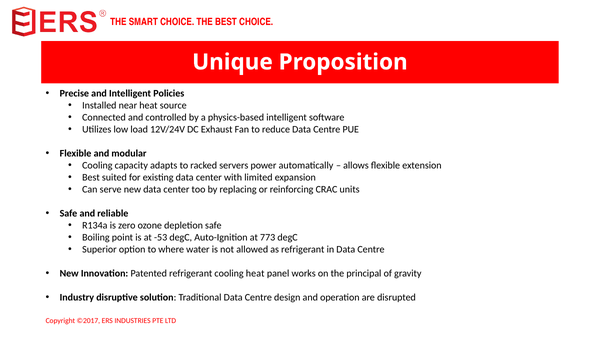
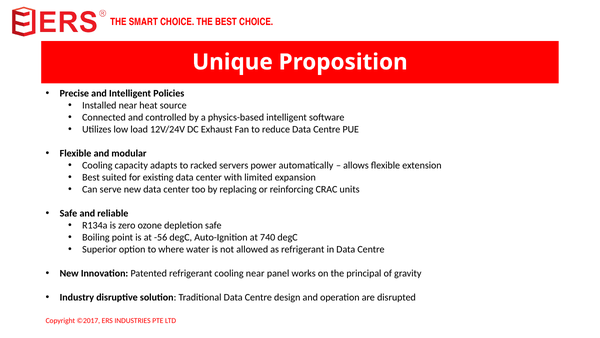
-53: -53 -> -56
773: 773 -> 740
cooling heat: heat -> near
